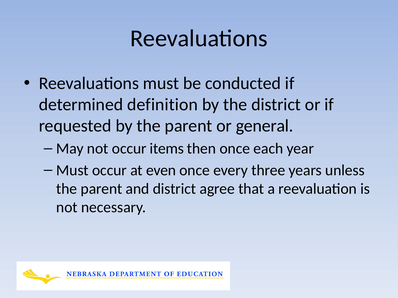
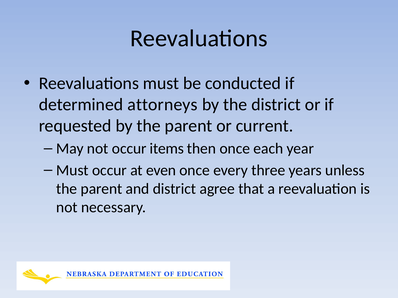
definition: definition -> attorneys
general: general -> current
